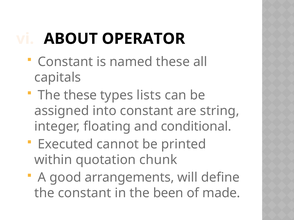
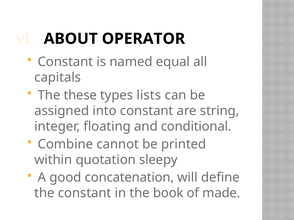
named these: these -> equal
Executed: Executed -> Combine
chunk: chunk -> sleepy
arrangements: arrangements -> concatenation
been: been -> book
